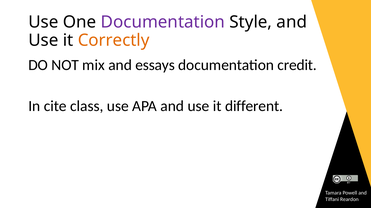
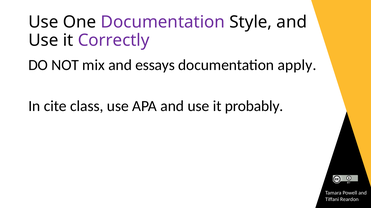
Correctly colour: orange -> purple
credit: credit -> apply
different: different -> probably
